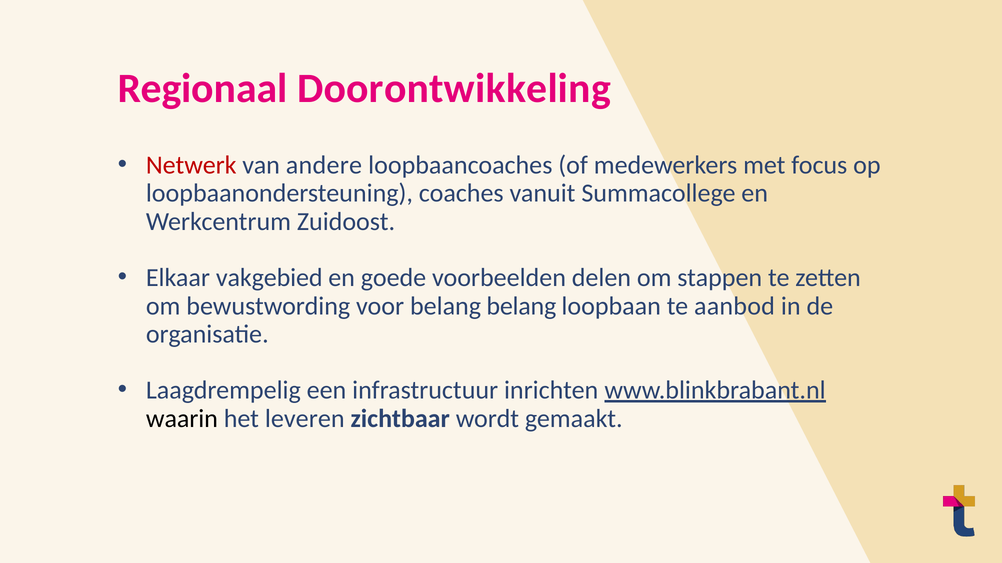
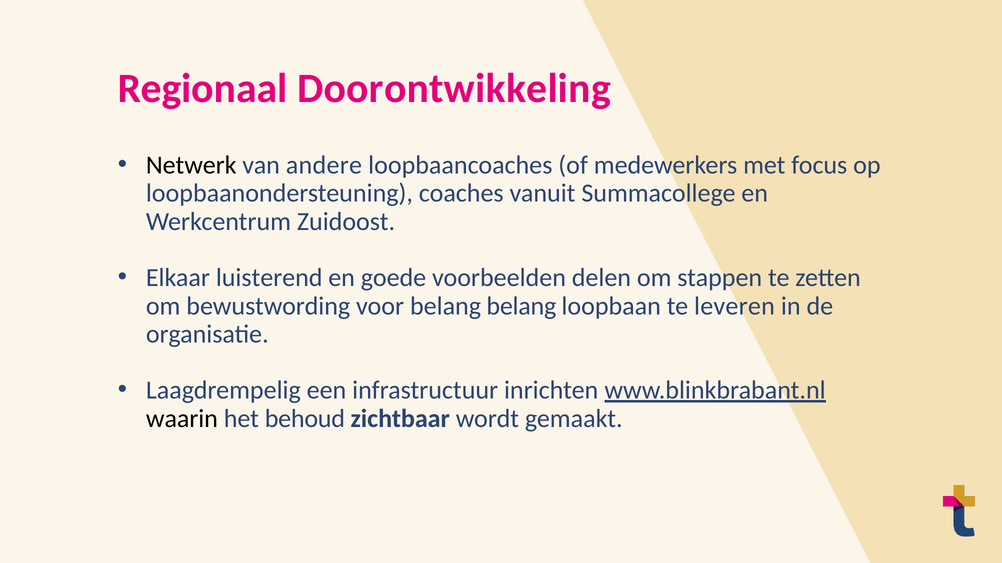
Netwerk colour: red -> black
vakgebied: vakgebied -> luisterend
aanbod: aanbod -> leveren
leveren: leveren -> behoud
